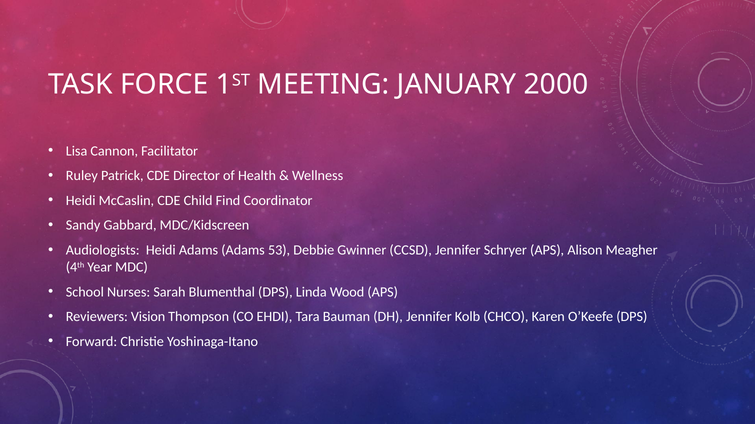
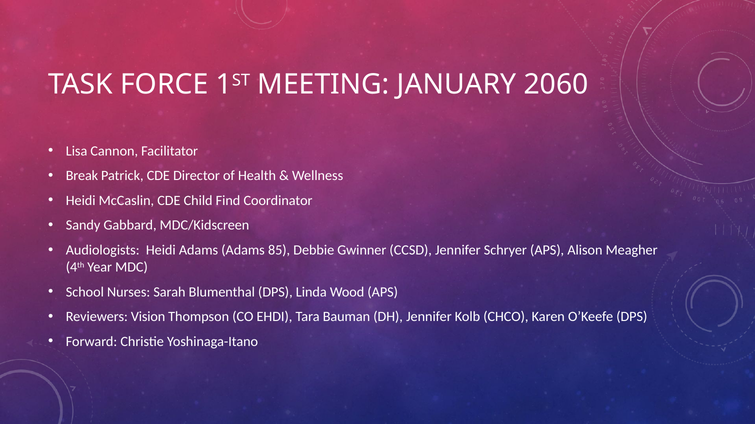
2000: 2000 -> 2060
Ruley: Ruley -> Break
53: 53 -> 85
